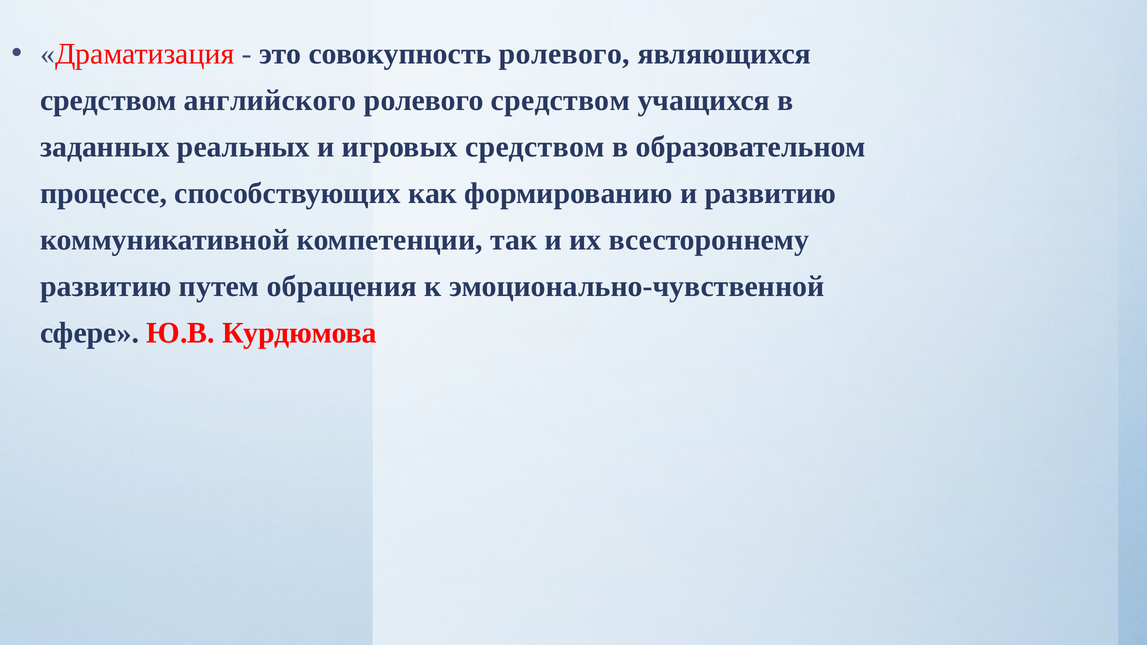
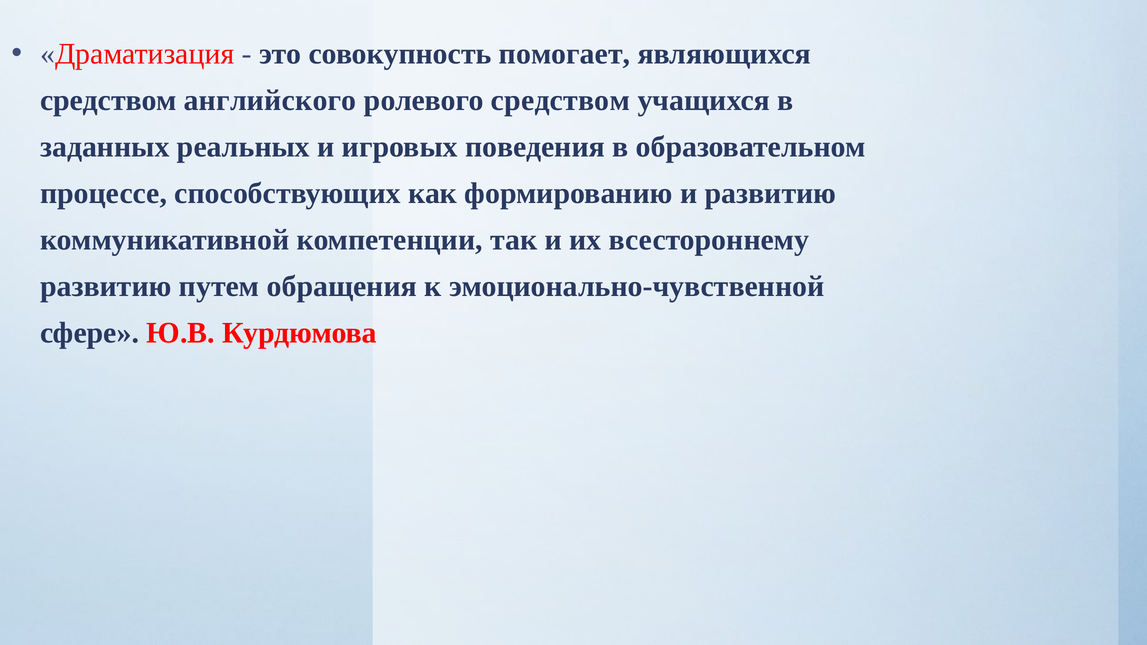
совокупность ролевого: ролевого -> помогает
игровых средством: средством -> поведения
